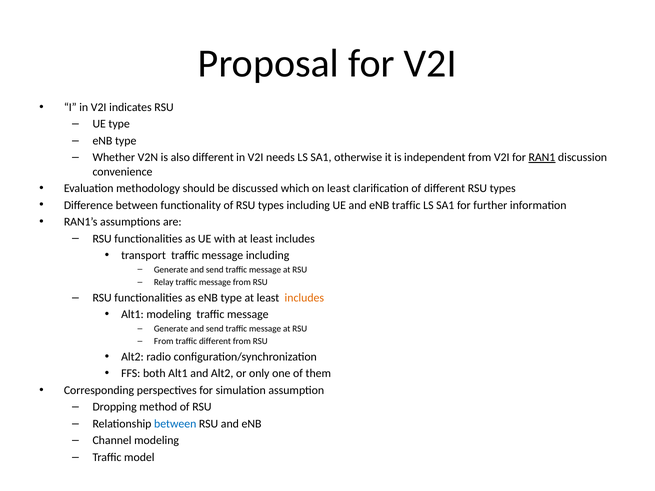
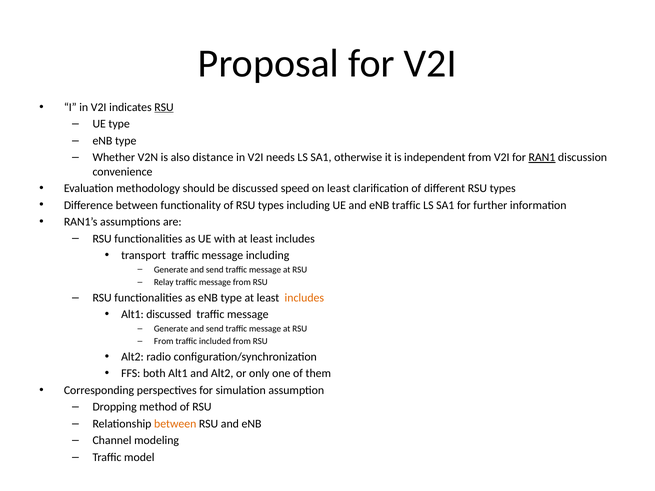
RSU at (164, 107) underline: none -> present
also different: different -> distance
which: which -> speed
Alt1 modeling: modeling -> discussed
traffic different: different -> included
between at (175, 424) colour: blue -> orange
